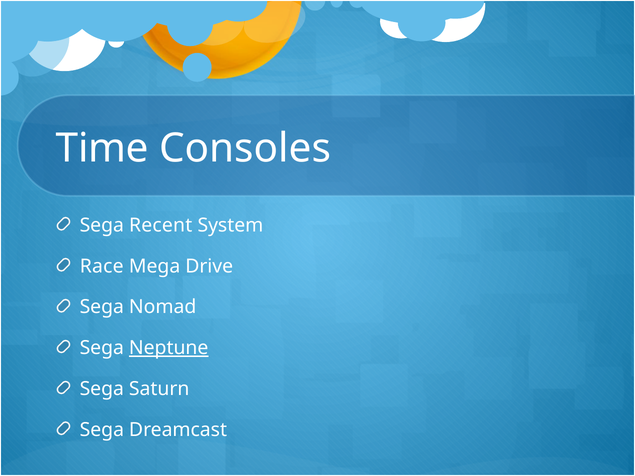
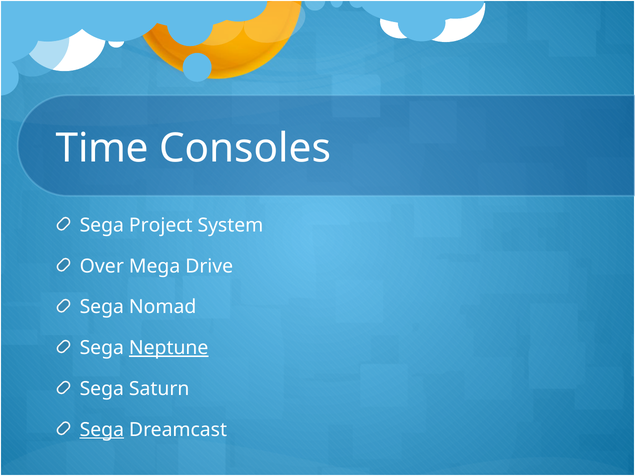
Recent: Recent -> Project
Race: Race -> Over
Sega at (102, 430) underline: none -> present
